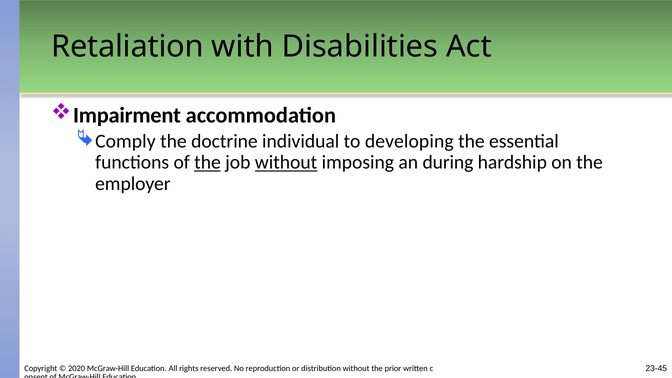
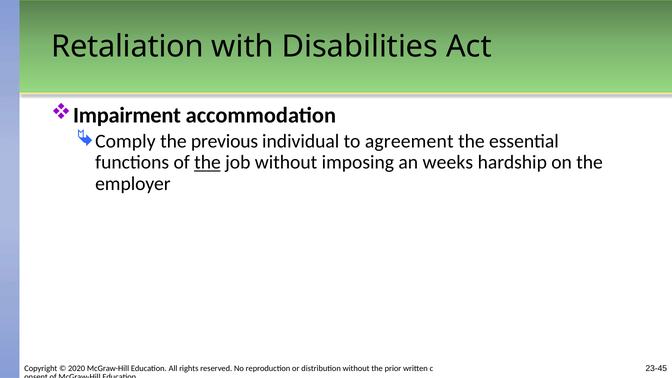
doctrine: doctrine -> previous
developing: developing -> agreement
without at (286, 162) underline: present -> none
during: during -> weeks
